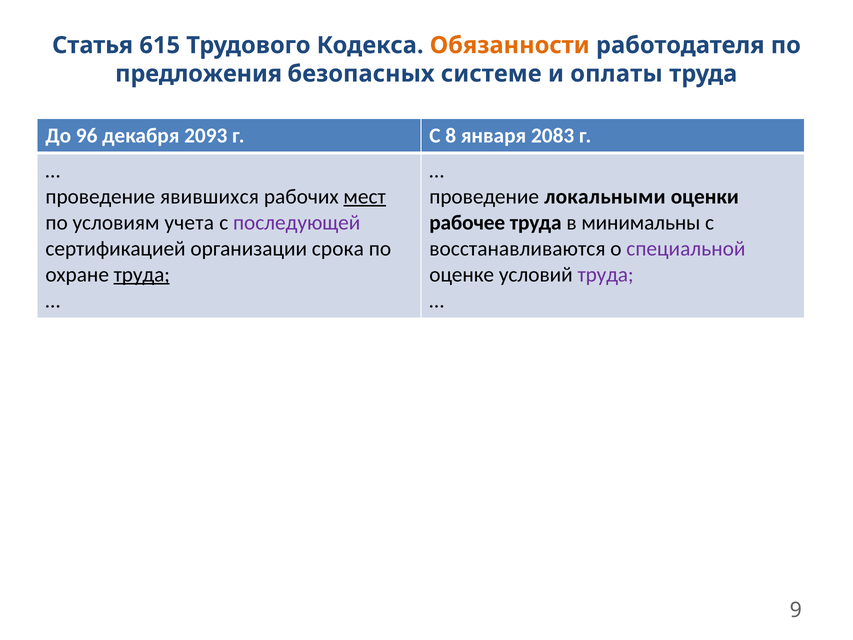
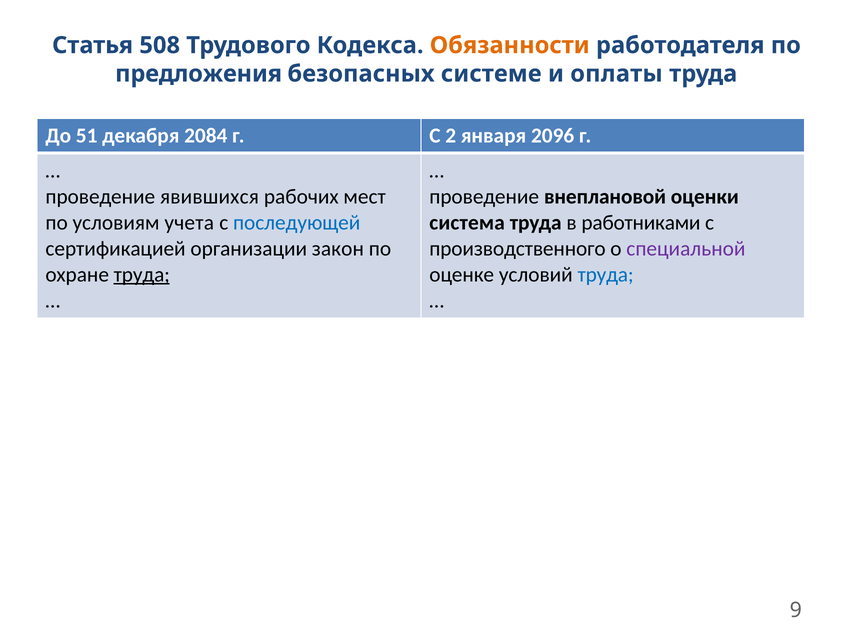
615: 615 -> 508
96: 96 -> 51
2093: 2093 -> 2084
8: 8 -> 2
2083: 2083 -> 2096
мест underline: present -> none
локальными: локальными -> внеплановой
последующей colour: purple -> blue
рабочее: рабочее -> система
минимальны: минимальны -> работниками
срока: срока -> закон
восстанавливаются: восстанавливаются -> производственного
труда at (606, 275) colour: purple -> blue
